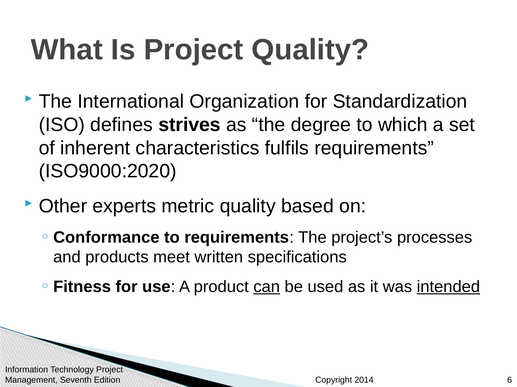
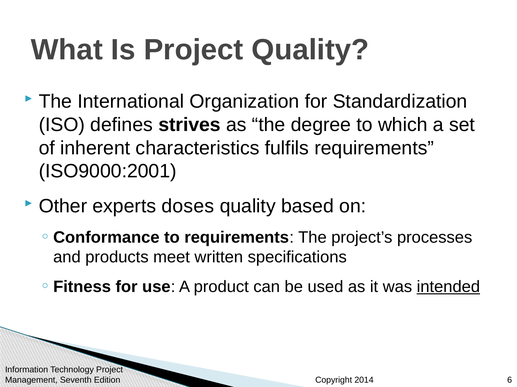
ISO9000:2020: ISO9000:2020 -> ISO9000:2001
metric: metric -> doses
can underline: present -> none
